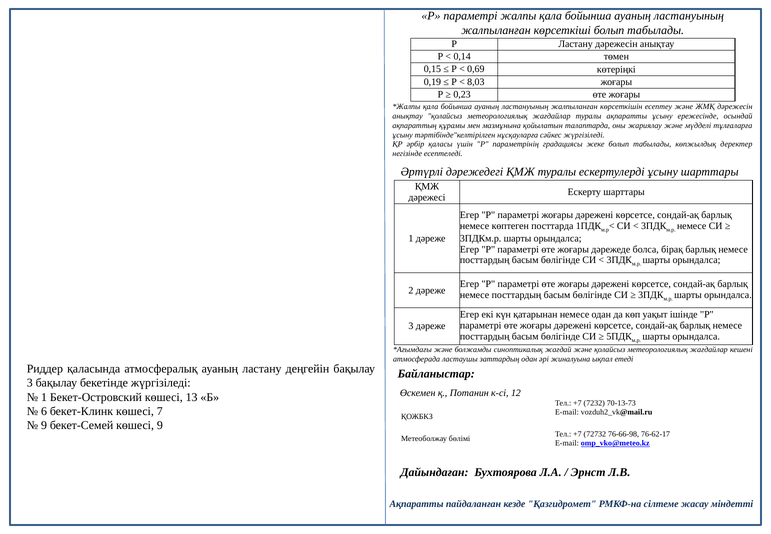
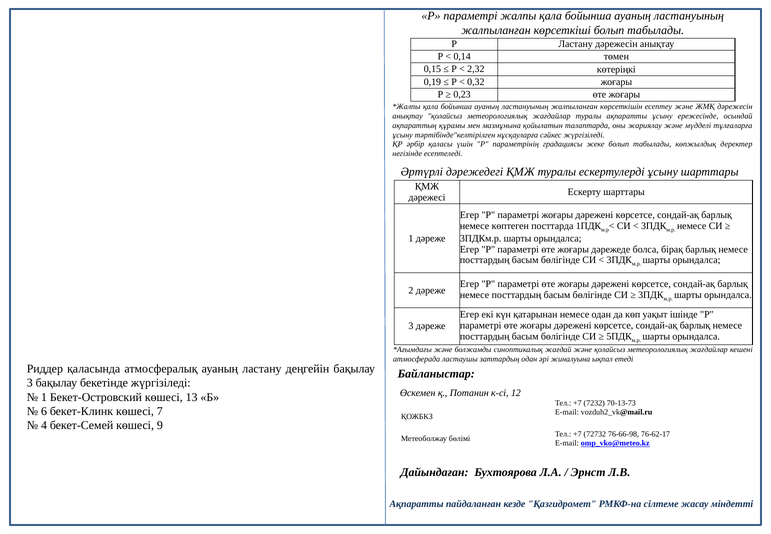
0,69: 0,69 -> 2,32
8,03: 8,03 -> 0,32
9 at (44, 425): 9 -> 4
